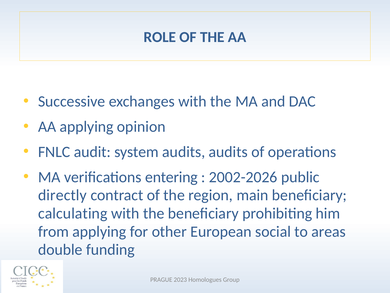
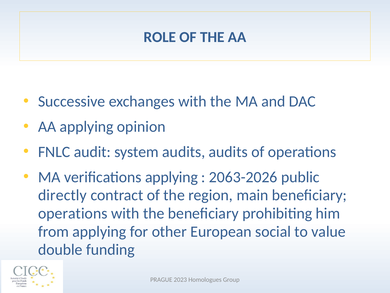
verifications entering: entering -> applying
2002-2026: 2002-2026 -> 2063-2026
calculating at (73, 213): calculating -> operations
areas: areas -> value
